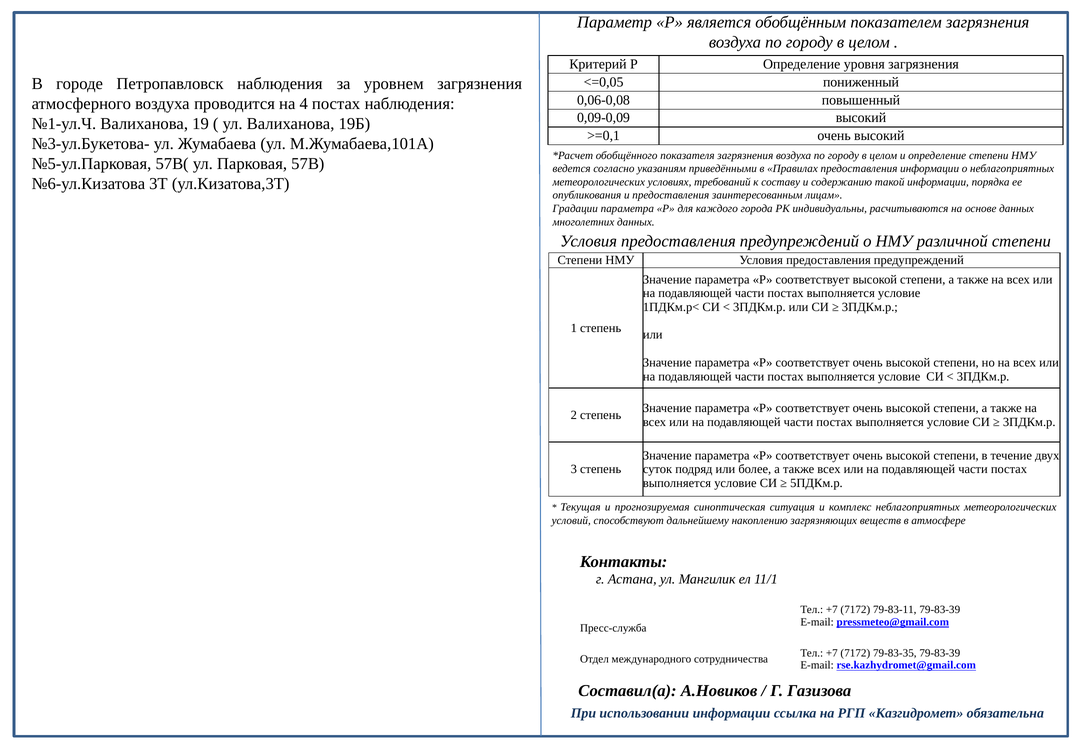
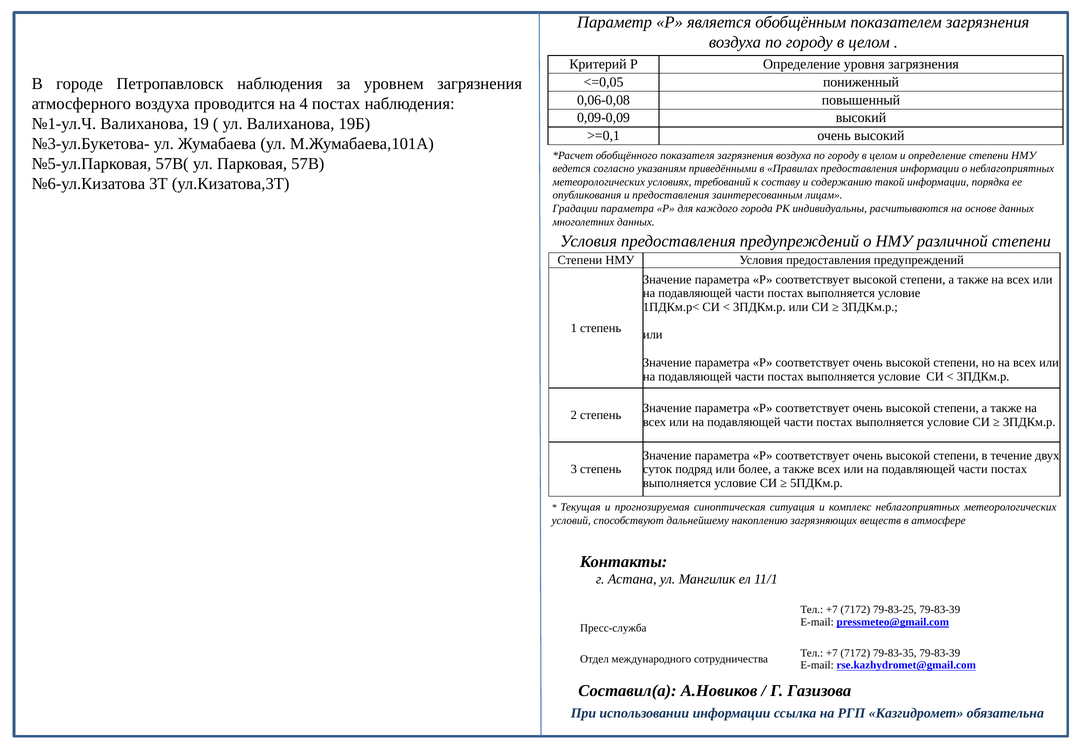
79-83-11: 79-83-11 -> 79-83-25
